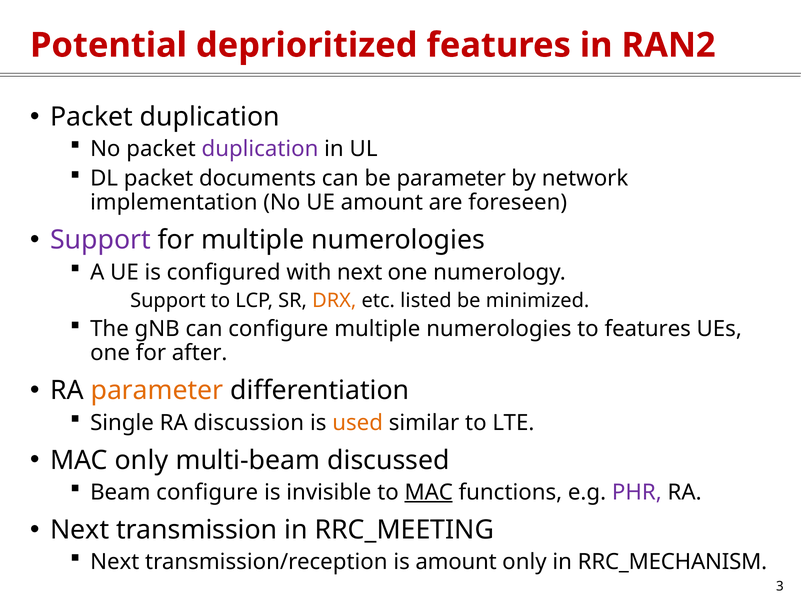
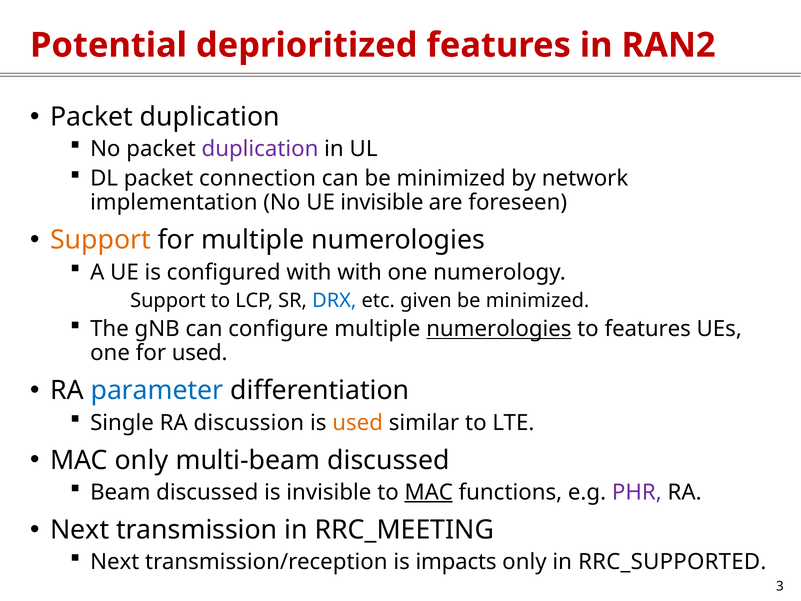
documents: documents -> connection
can be parameter: parameter -> minimized
UE amount: amount -> invisible
Support at (100, 240) colour: purple -> orange
with next: next -> with
DRX colour: orange -> blue
listed: listed -> given
numerologies at (499, 329) underline: none -> present
for after: after -> used
parameter at (157, 390) colour: orange -> blue
Beam configure: configure -> discussed
is amount: amount -> impacts
RRC_MECHANISM: RRC_MECHANISM -> RRC_SUPPORTED
